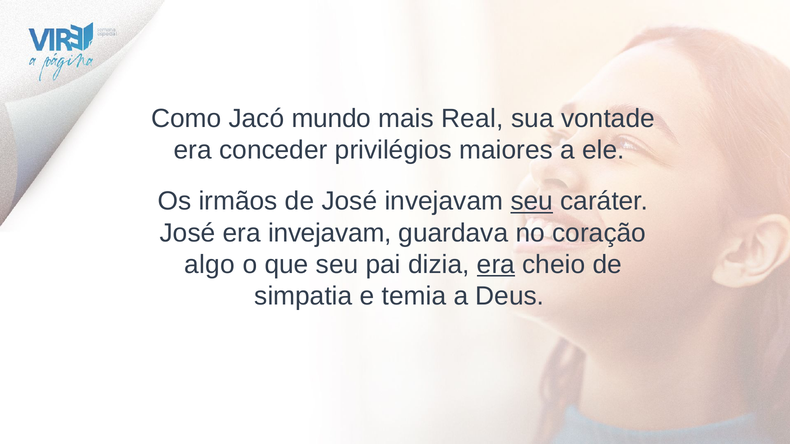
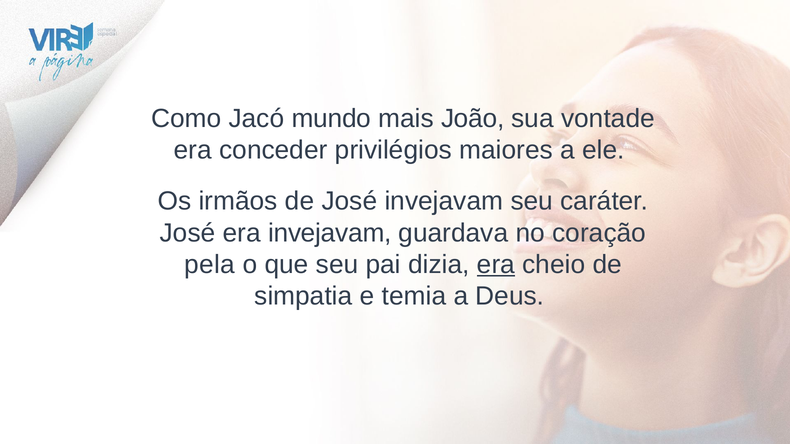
Real: Real -> João
seu at (532, 201) underline: present -> none
algo: algo -> pela
